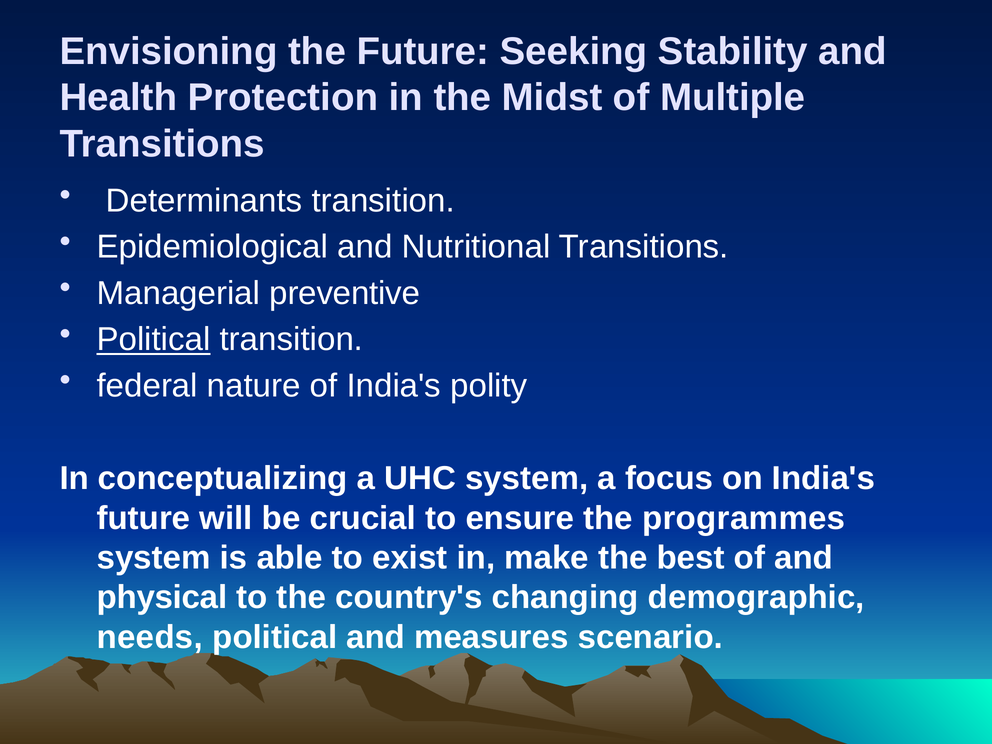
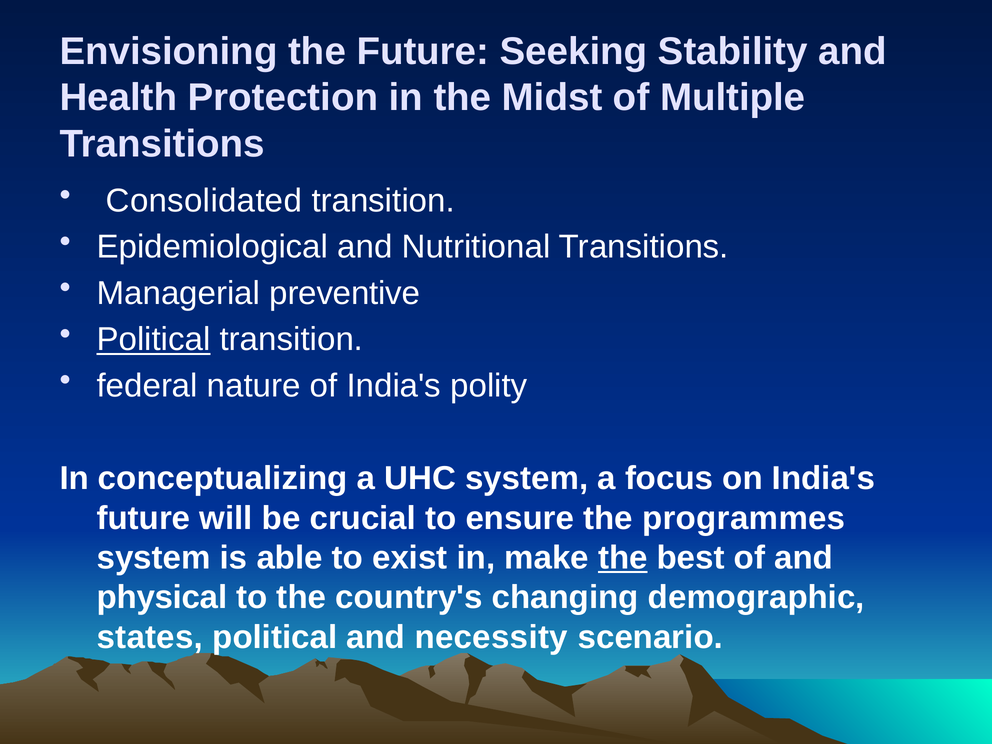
Determinants: Determinants -> Consolidated
the at (623, 558) underline: none -> present
needs: needs -> states
measures: measures -> necessity
